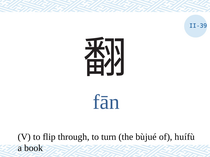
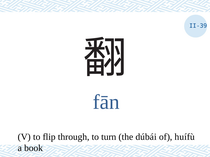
bùjué: bùjué -> dúbái
